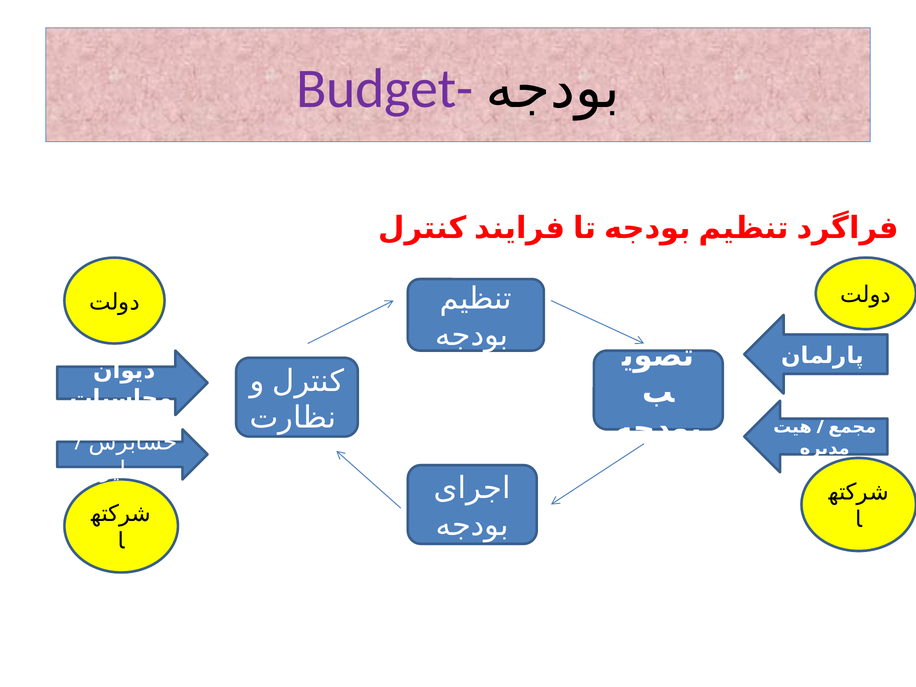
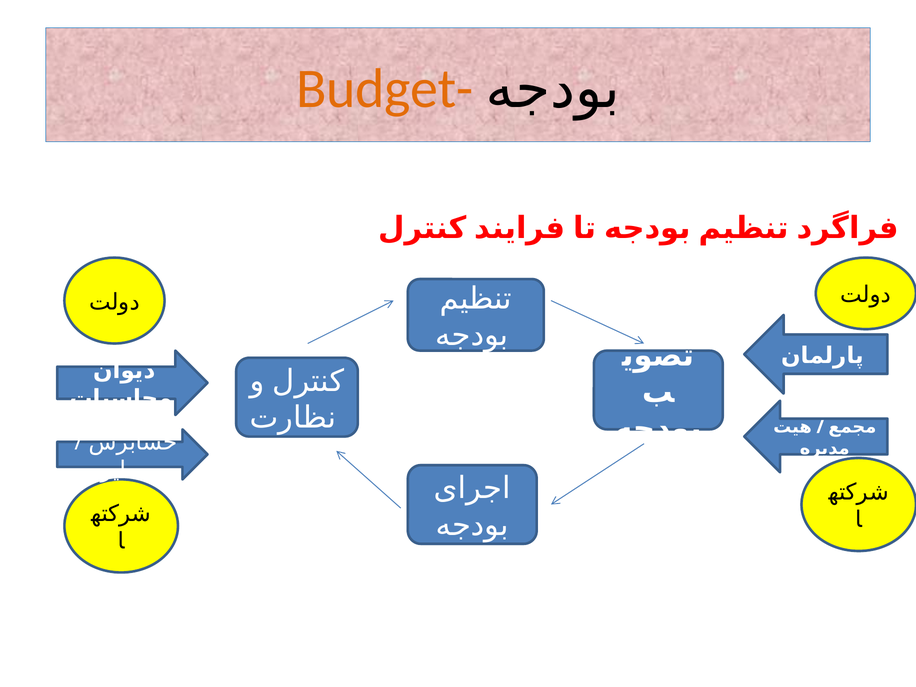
Budget- colour: purple -> orange
